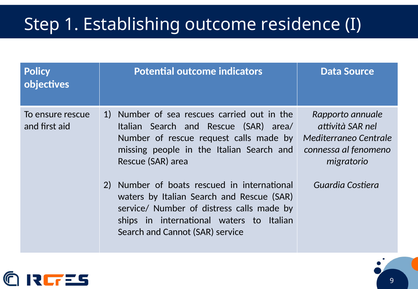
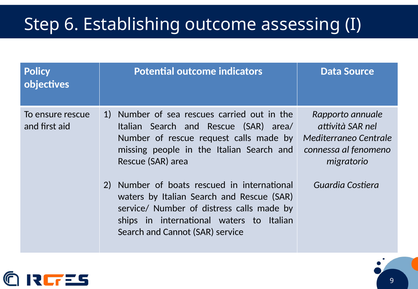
Step 1: 1 -> 6
residence: residence -> assessing
